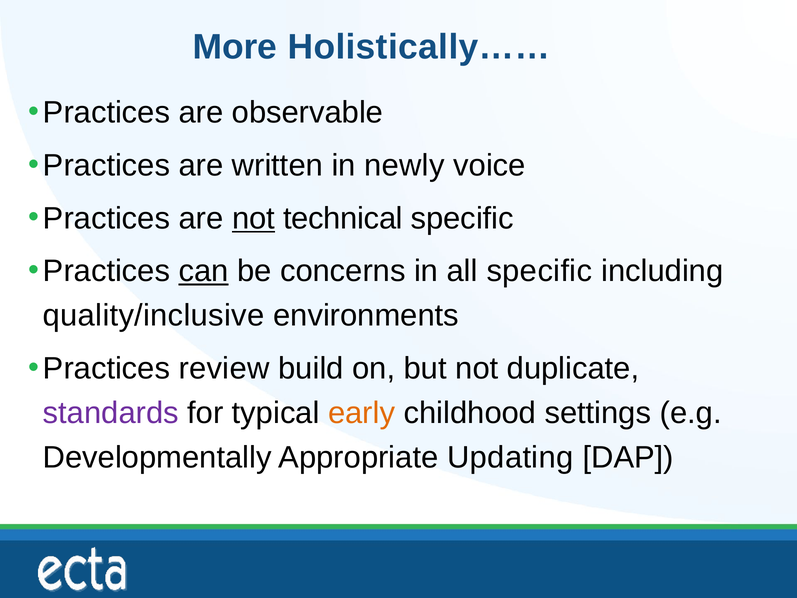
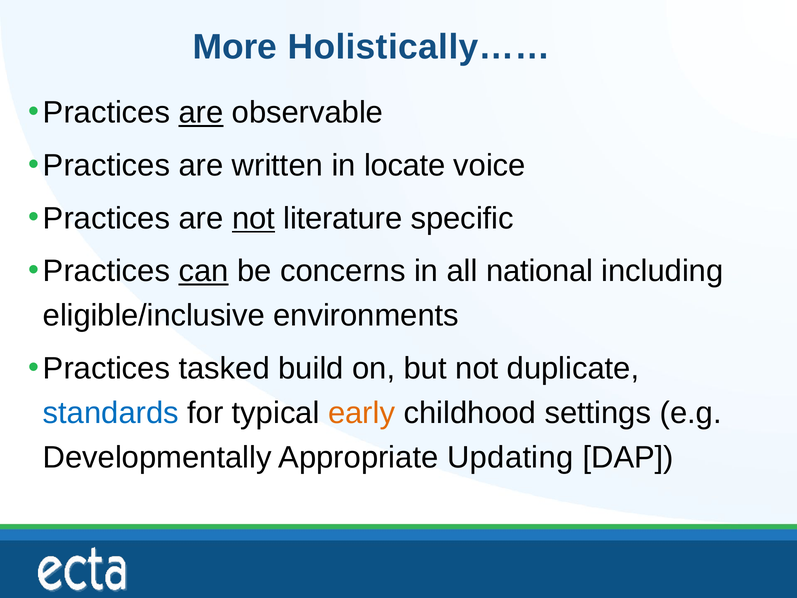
are at (201, 113) underline: none -> present
newly: newly -> locate
technical: technical -> literature
all specific: specific -> national
quality/inclusive: quality/inclusive -> eligible/inclusive
review: review -> tasked
standards colour: purple -> blue
